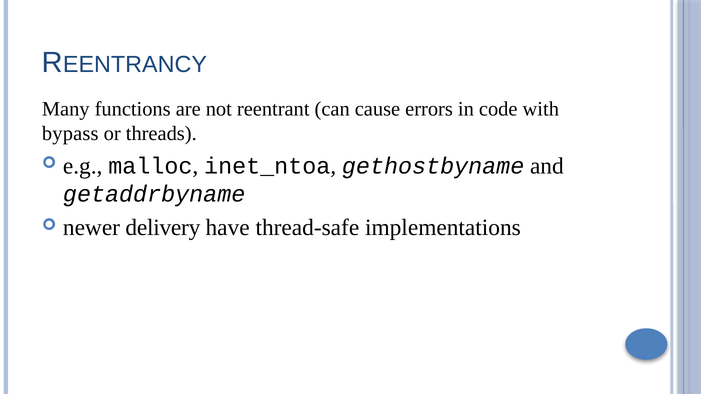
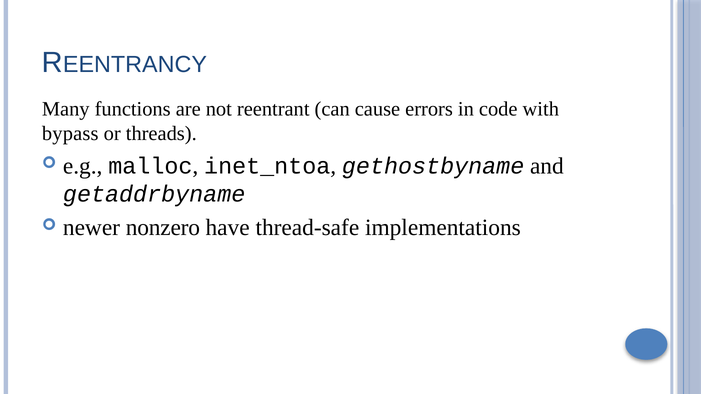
delivery: delivery -> nonzero
